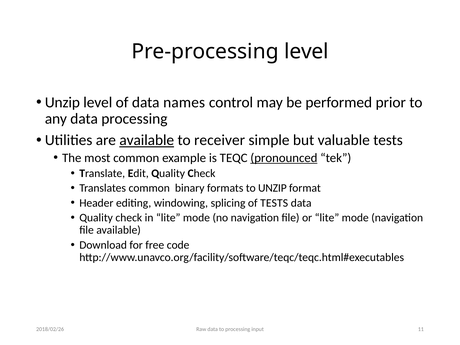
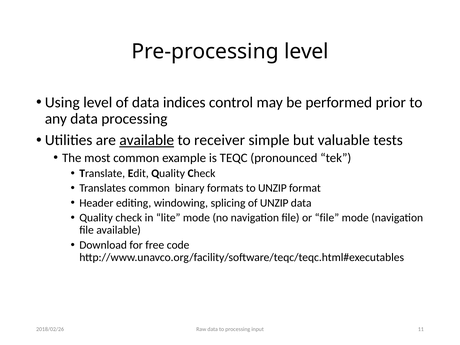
Unzip at (62, 102): Unzip -> Using
names: names -> indices
pronounced underline: present -> none
of TESTS: TESTS -> UNZIP
or lite: lite -> file
